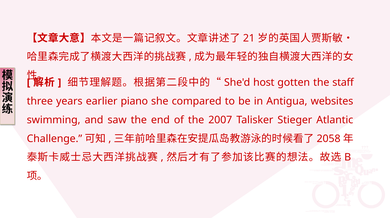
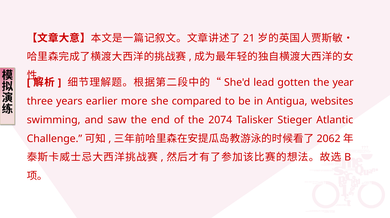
host: host -> lead
staff: staff -> year
piano: piano -> more
2007: 2007 -> 2074
2058: 2058 -> 2062
